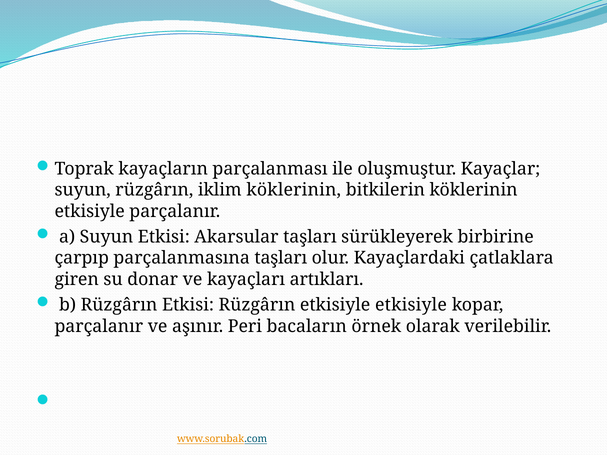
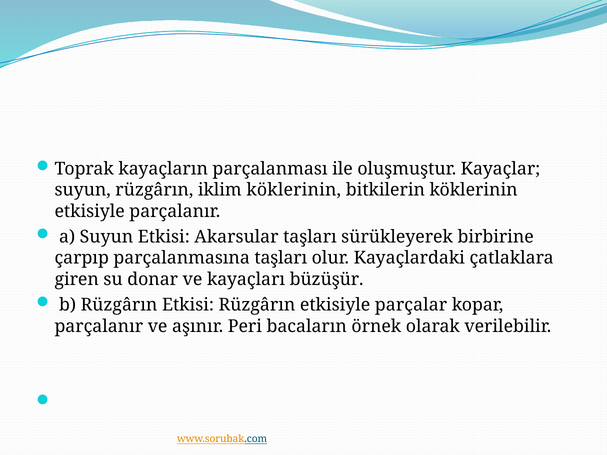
artıkları: artıkları -> büzüşür
etkisiyle etkisiyle: etkisiyle -> parçalar
